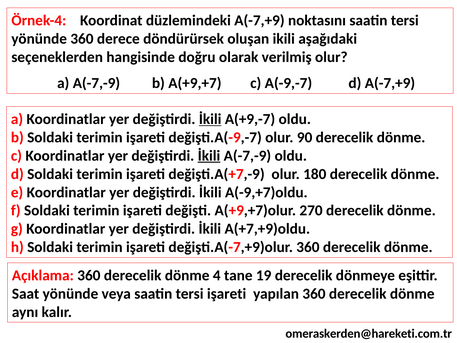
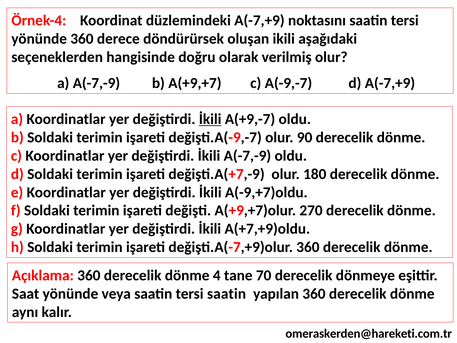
İkili at (209, 156) underline: present -> none
19: 19 -> 70
tersi işareti: işareti -> saatin
